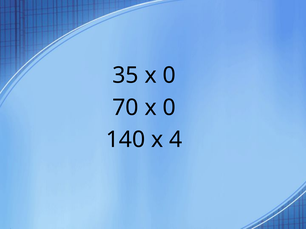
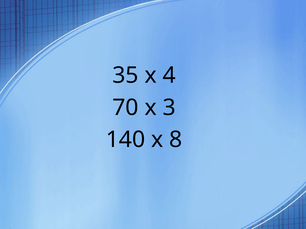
35 x 0: 0 -> 4
70 x 0: 0 -> 3
4: 4 -> 8
